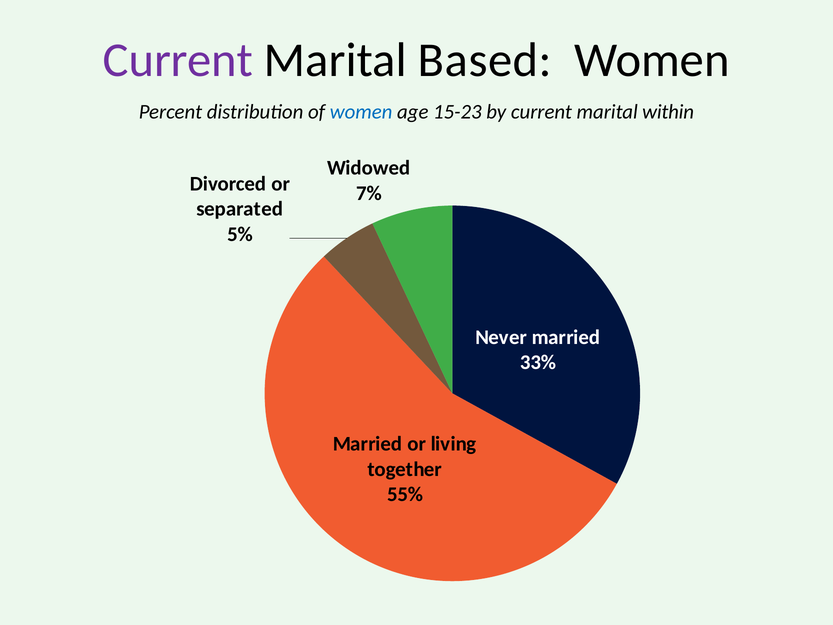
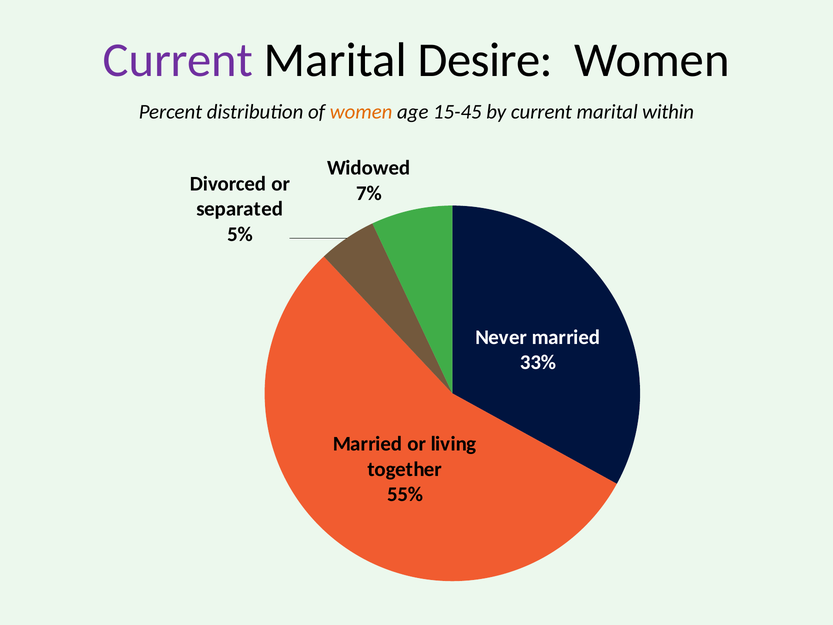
Based: Based -> Desire
women at (361, 112) colour: blue -> orange
15-23: 15-23 -> 15-45
